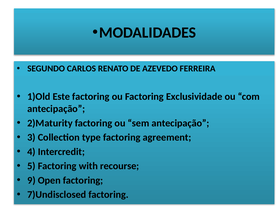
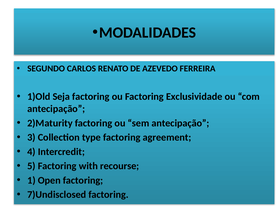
Este: Este -> Seja
9: 9 -> 1
